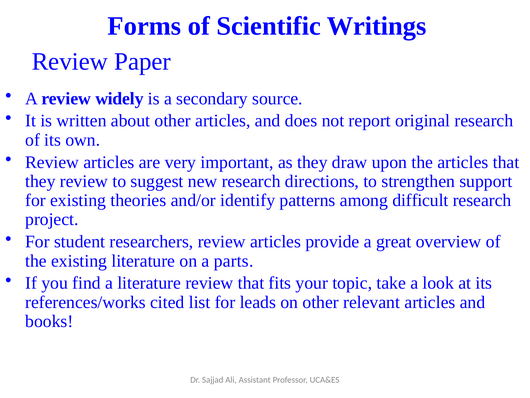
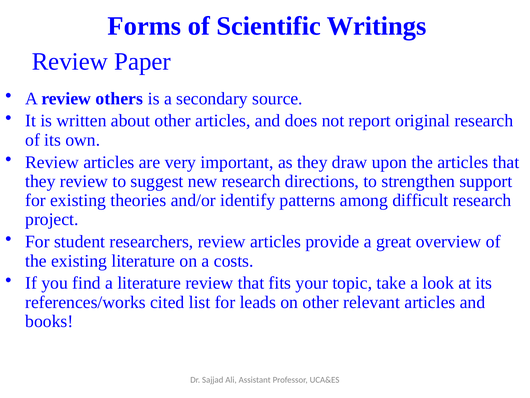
widely: widely -> others
parts: parts -> costs
